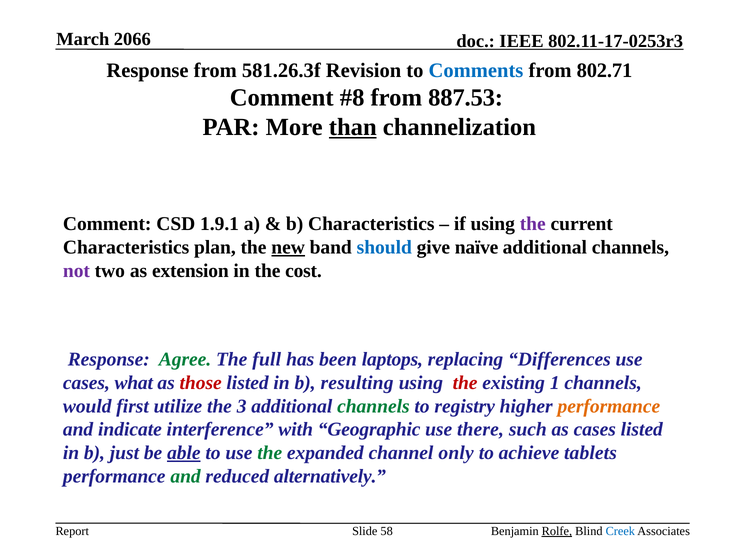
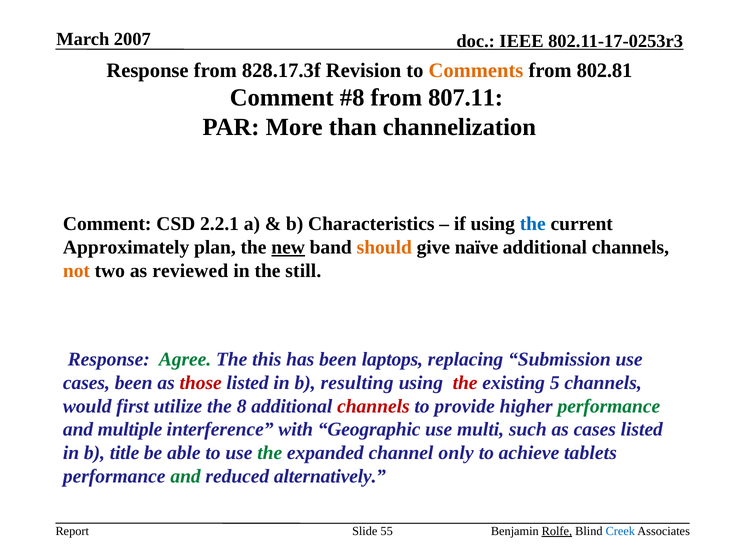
2066: 2066 -> 2007
581.26.3f: 581.26.3f -> 828.17.3f
Comments colour: blue -> orange
802.71: 802.71 -> 802.81
887.53: 887.53 -> 807.11
than underline: present -> none
1.9.1: 1.9.1 -> 2.2.1
the at (533, 224) colour: purple -> blue
Characteristics at (126, 247): Characteristics -> Approximately
should colour: blue -> orange
not colour: purple -> orange
extension: extension -> reviewed
cost: cost -> still
full: full -> this
Differences: Differences -> Submission
cases what: what -> been
1: 1 -> 5
3: 3 -> 8
channels at (373, 406) colour: green -> red
registry: registry -> provide
performance at (609, 406) colour: orange -> green
indicate: indicate -> multiple
there: there -> multi
just: just -> title
able underline: present -> none
58: 58 -> 55
